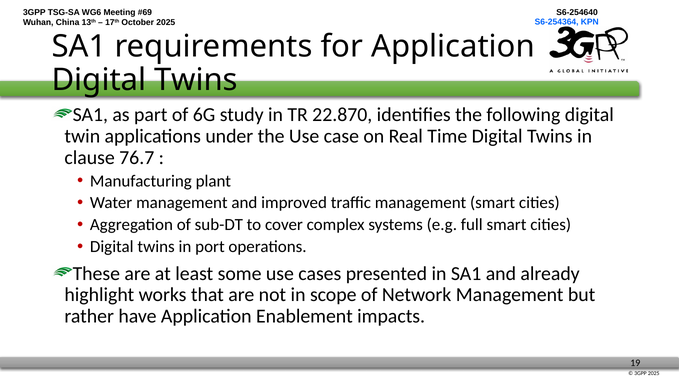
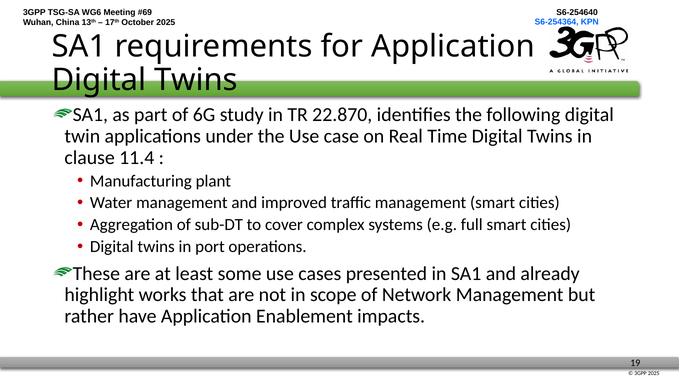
76.7: 76.7 -> 11.4
